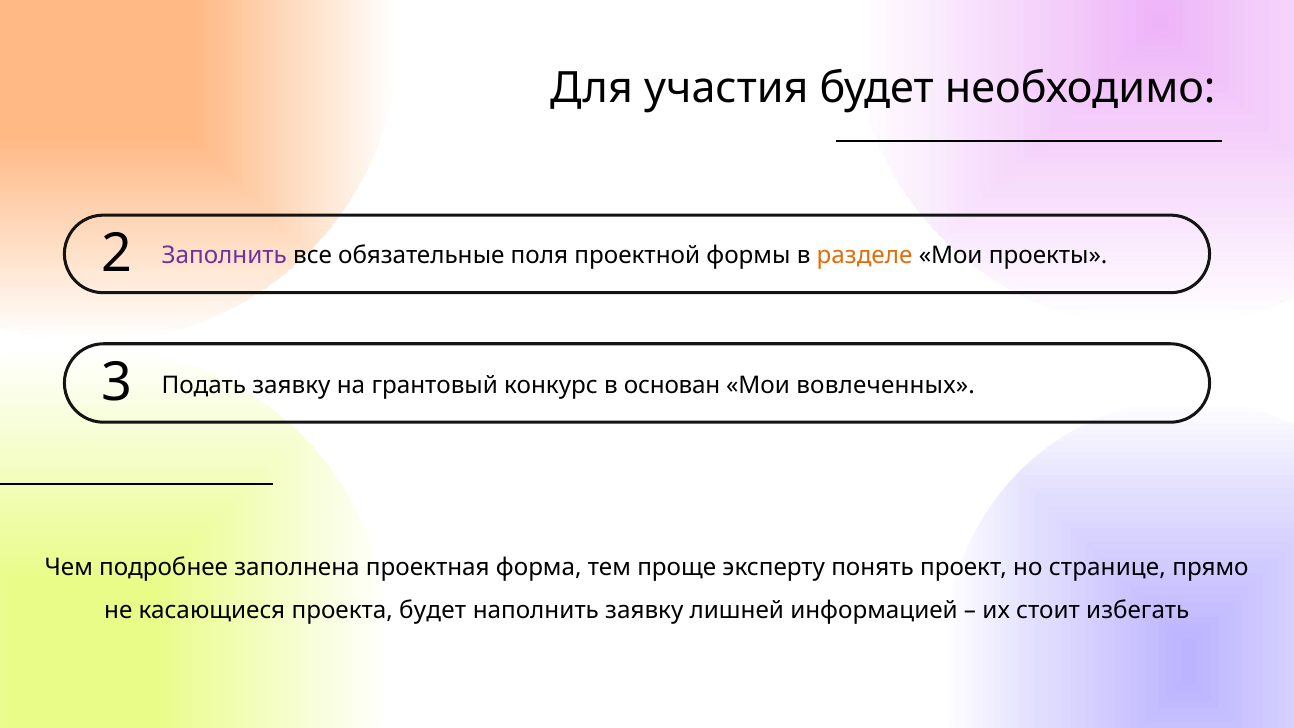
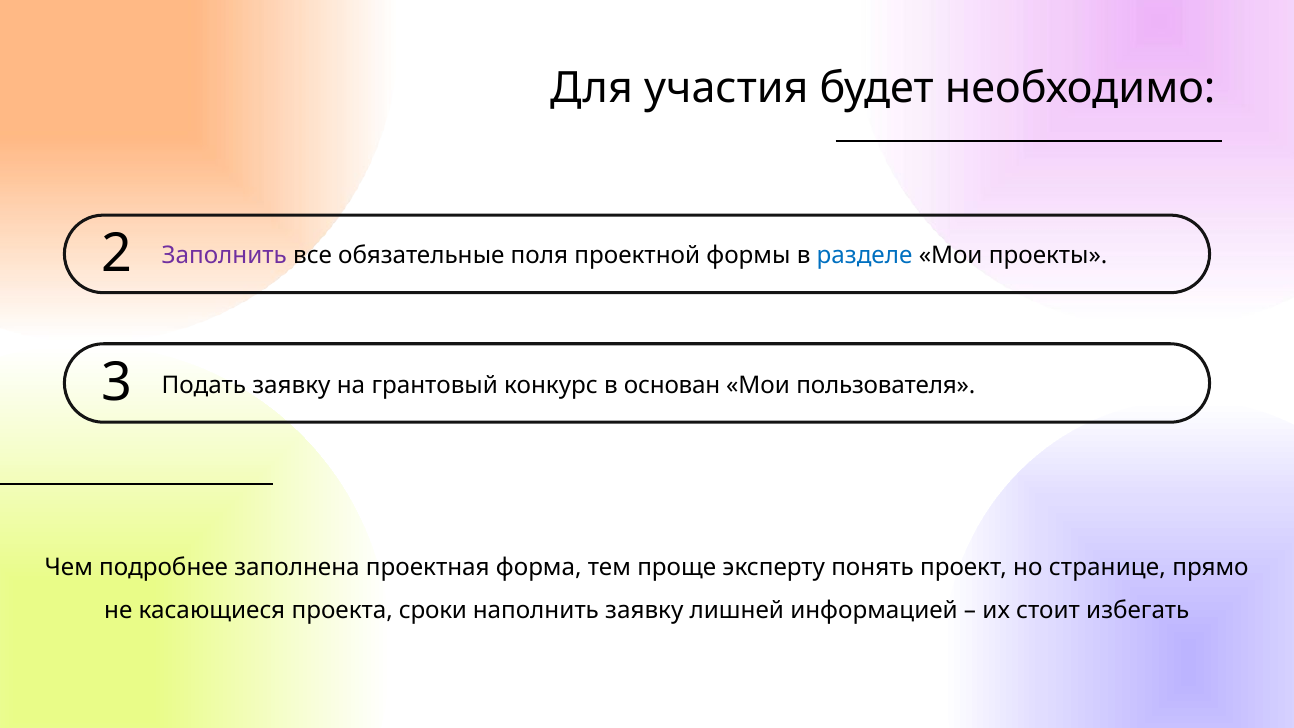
разделе colour: orange -> blue
вовлеченных: вовлеченных -> пользователя
проекта будет: будет -> сроки
